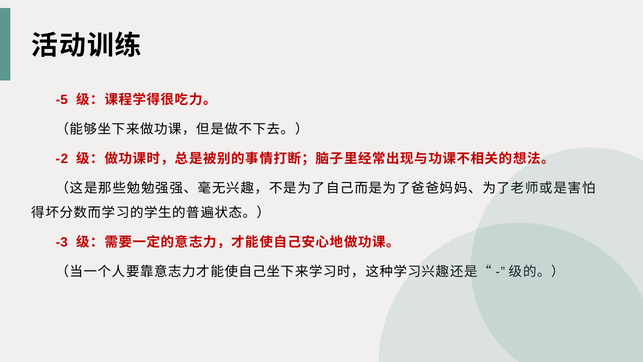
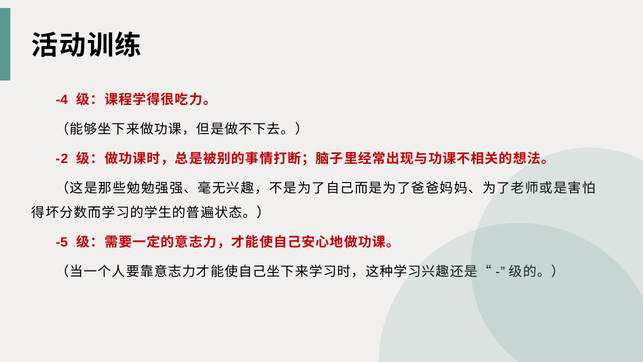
-5: -5 -> -4
-3: -3 -> -5
